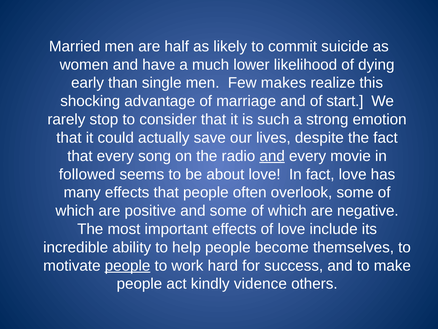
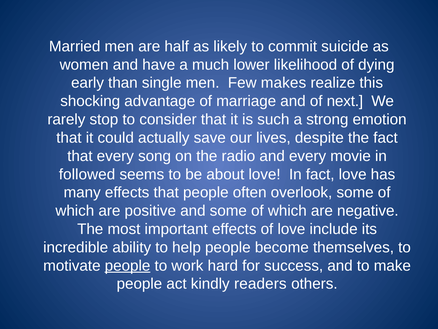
start: start -> next
and at (272, 156) underline: present -> none
vidence: vidence -> readers
